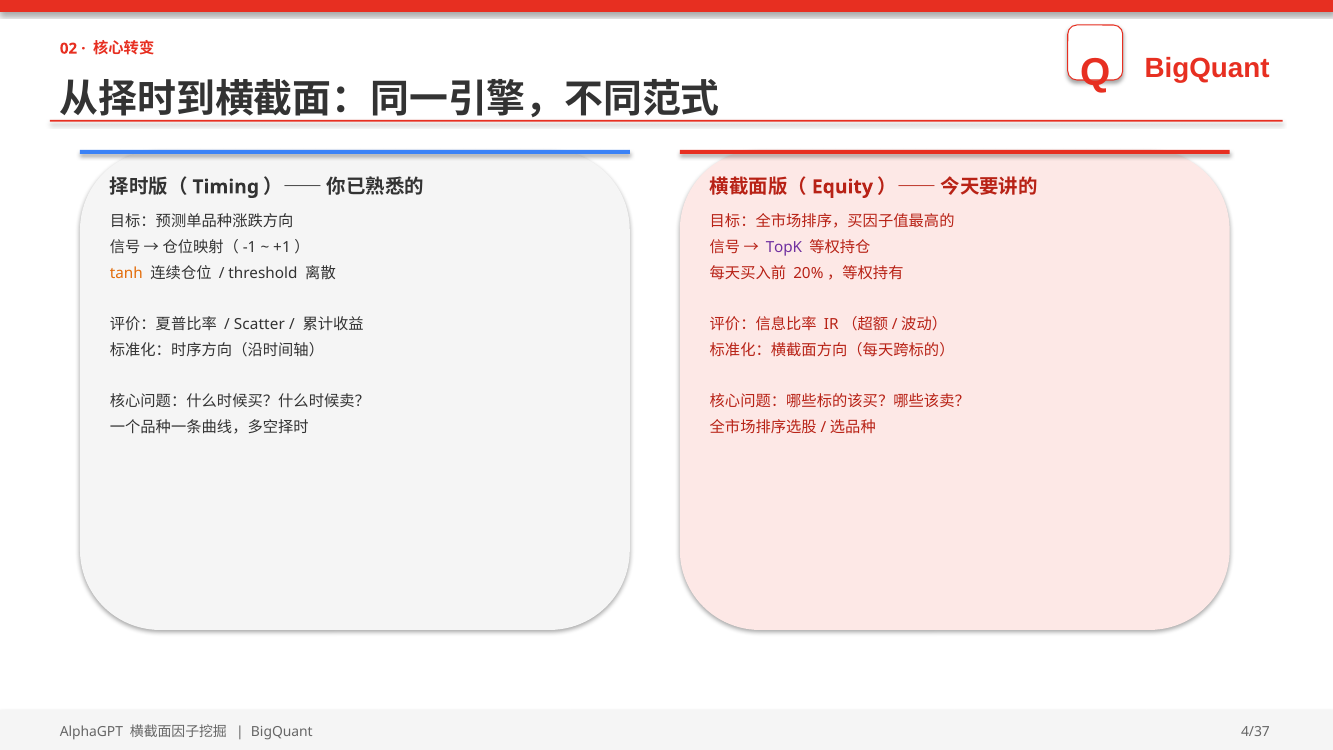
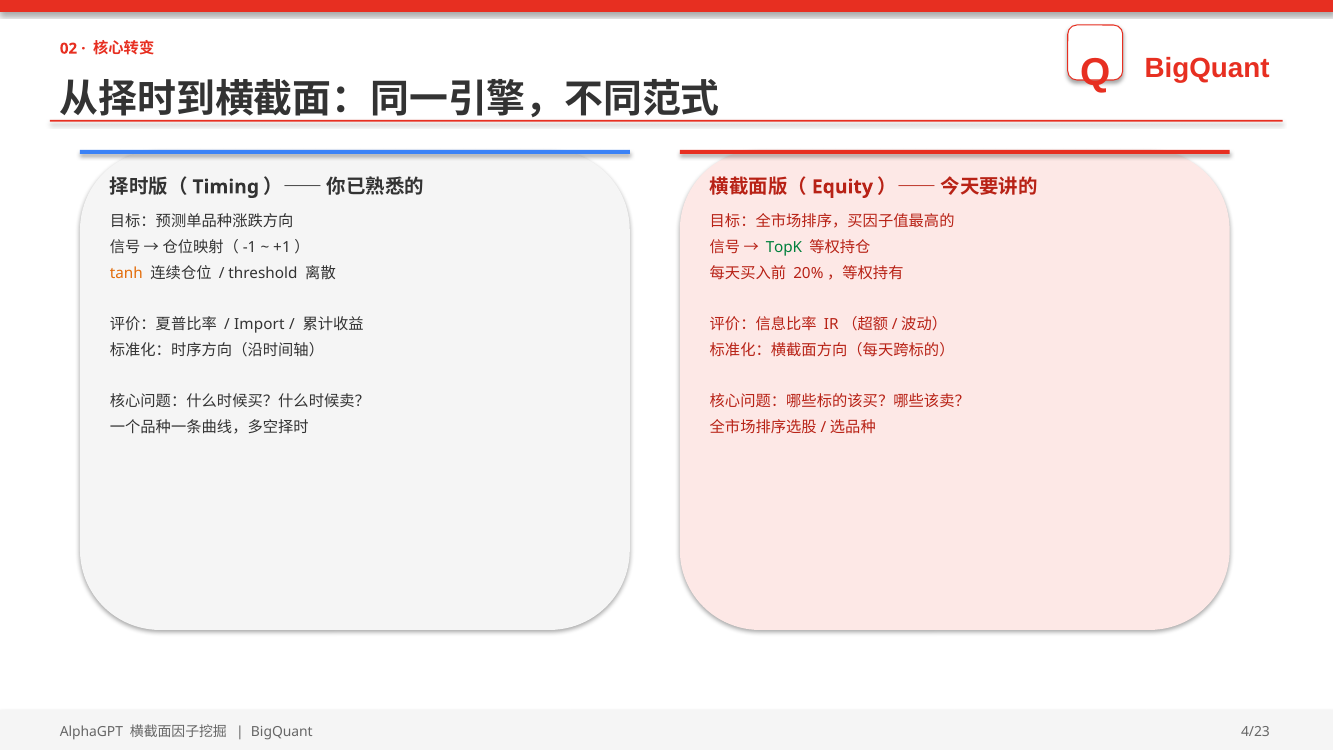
TopK colour: purple -> green
Scatter: Scatter -> Import
4/37: 4/37 -> 4/23
